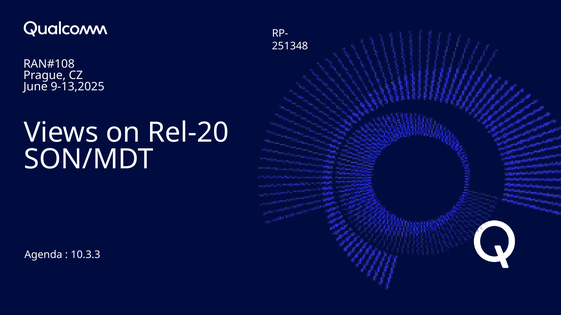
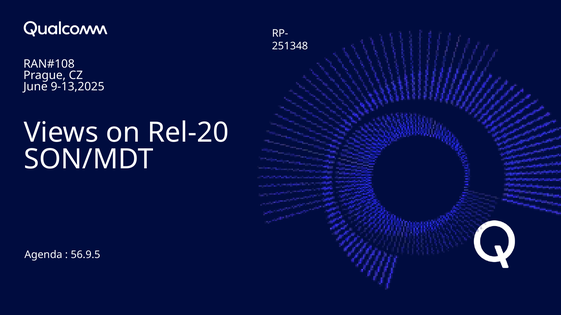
10.3.3: 10.3.3 -> 56.9.5
